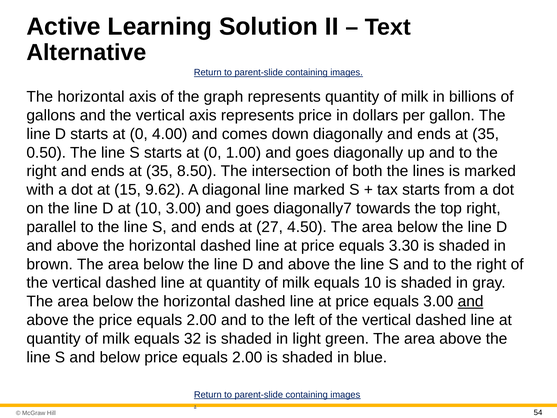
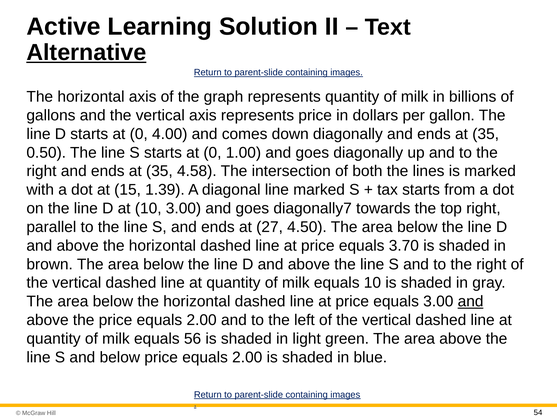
Alternative underline: none -> present
8.50: 8.50 -> 4.58
9.62: 9.62 -> 1.39
3.30: 3.30 -> 3.70
32: 32 -> 56
